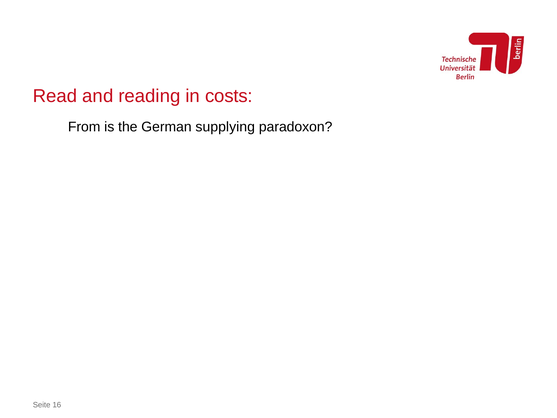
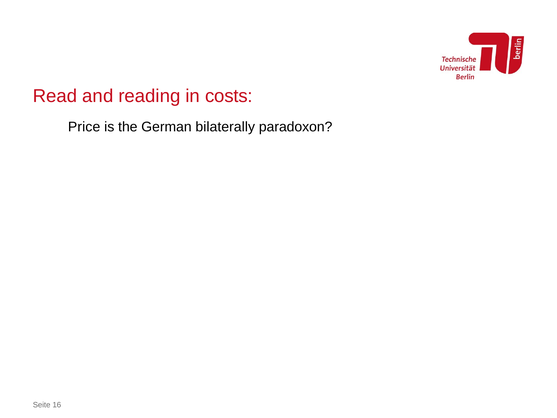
From: From -> Price
supplying: supplying -> bilaterally
